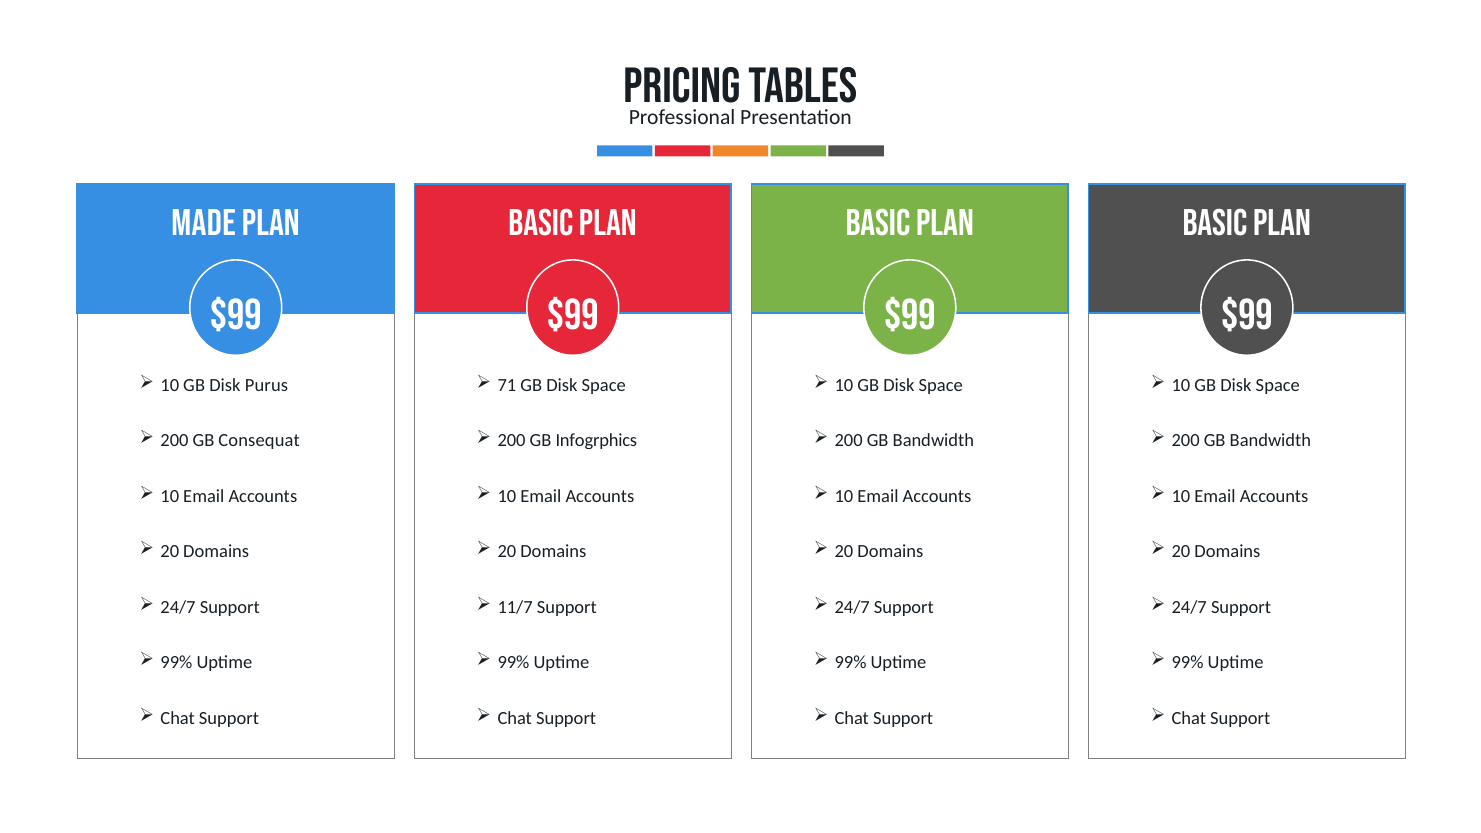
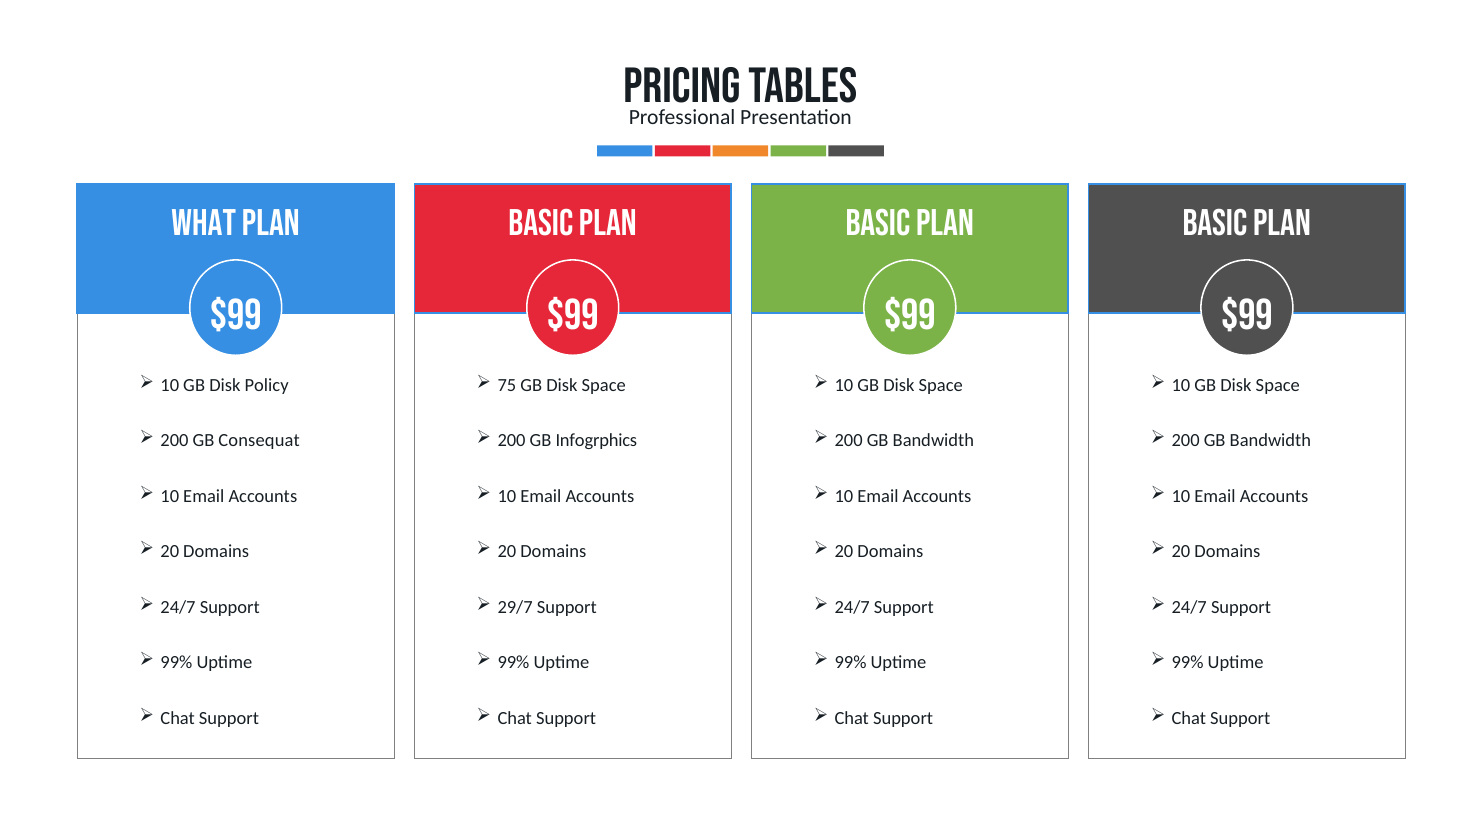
Made: Made -> What
Purus: Purus -> Policy
71: 71 -> 75
11/7: 11/7 -> 29/7
